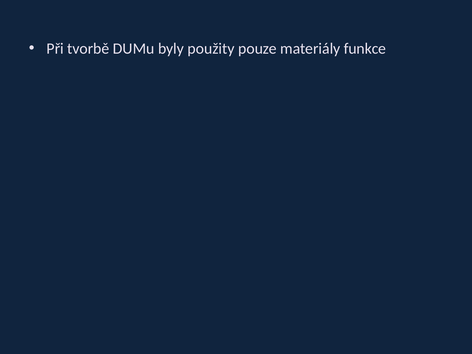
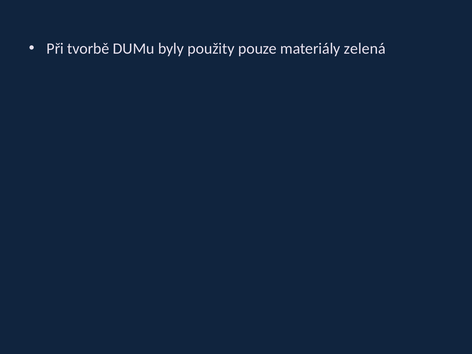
funkce: funkce -> zelená
